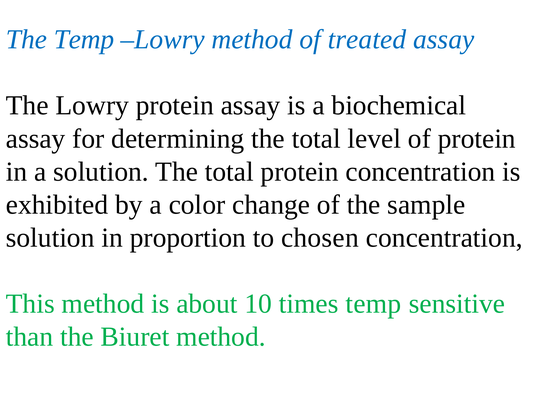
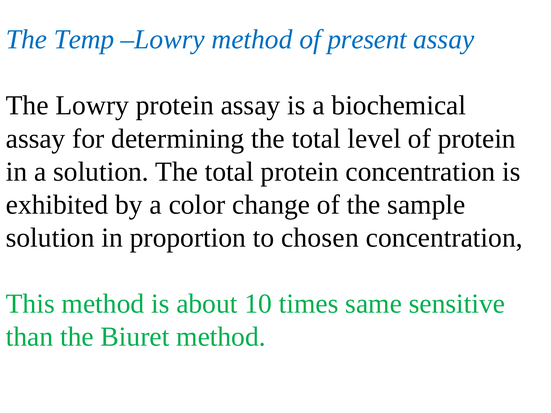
treated: treated -> present
times temp: temp -> same
